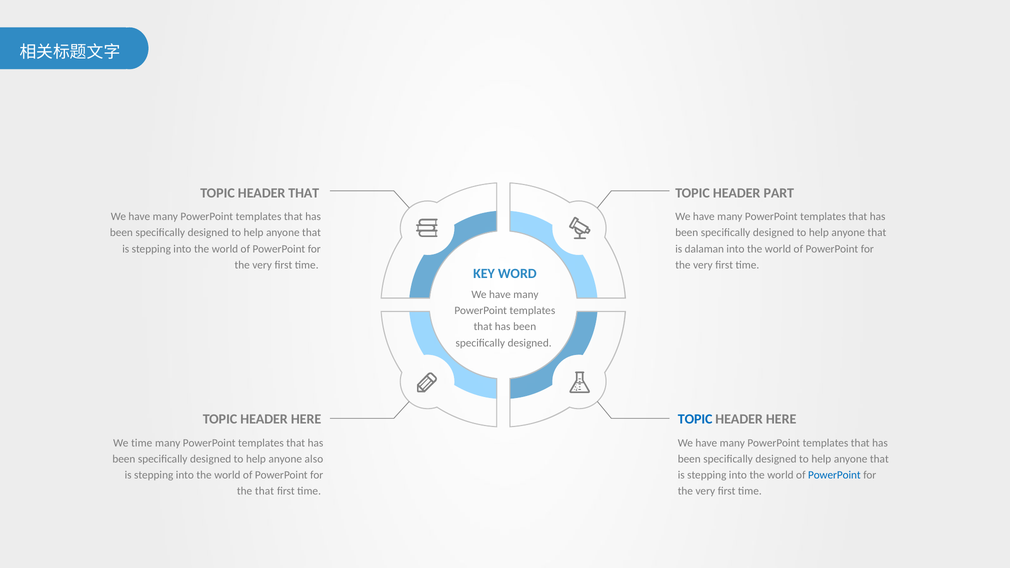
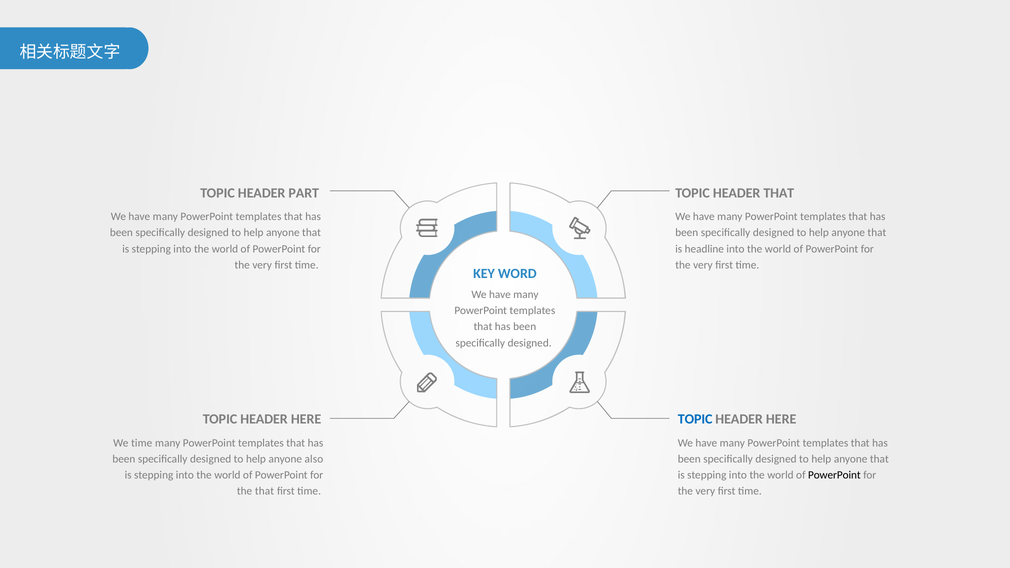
HEADER THAT: THAT -> PART
HEADER PART: PART -> THAT
dalaman: dalaman -> headline
PowerPoint at (834, 475) colour: blue -> black
